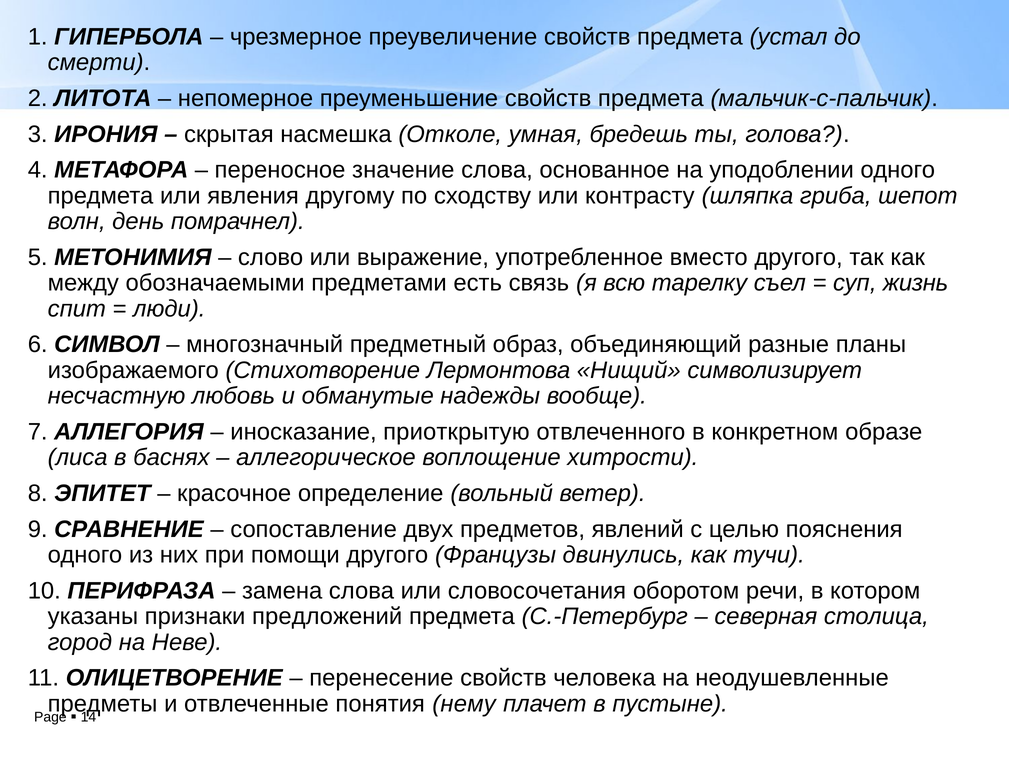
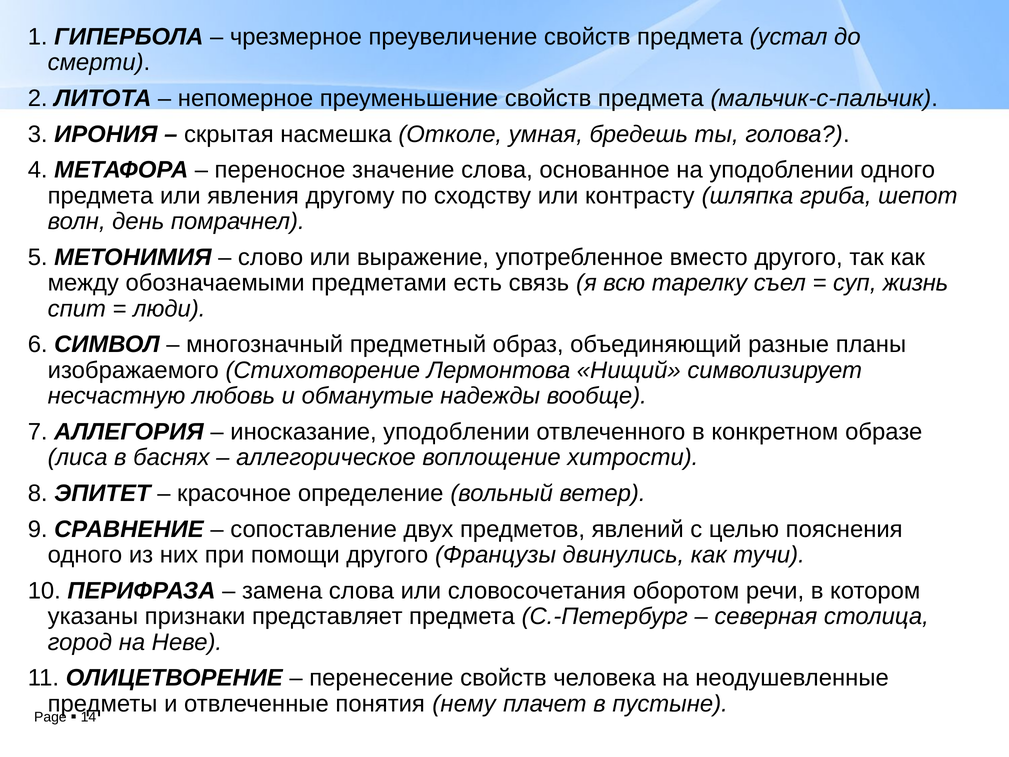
иносказание приоткрытую: приоткрытую -> уподоблении
предложений: предложений -> представляет
